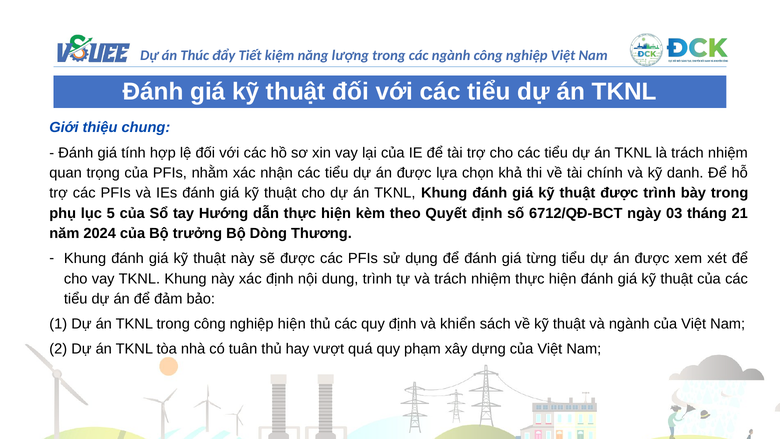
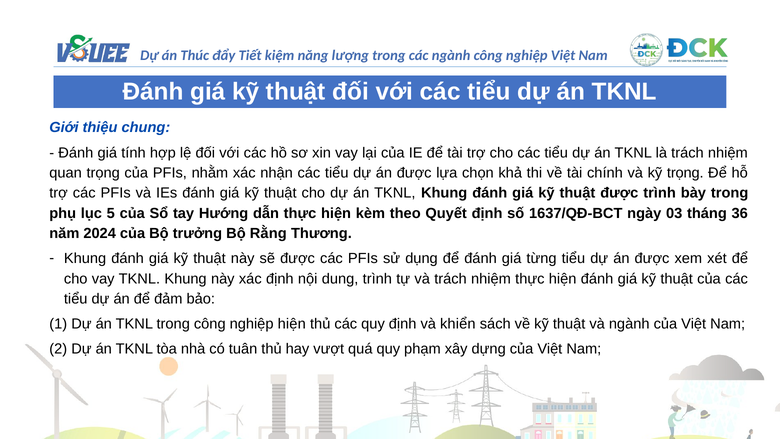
kỹ danh: danh -> trọng
6712/QĐ-BCT: 6712/QĐ-BCT -> 1637/QĐ-BCT
21: 21 -> 36
Dòng: Dòng -> Rằng
